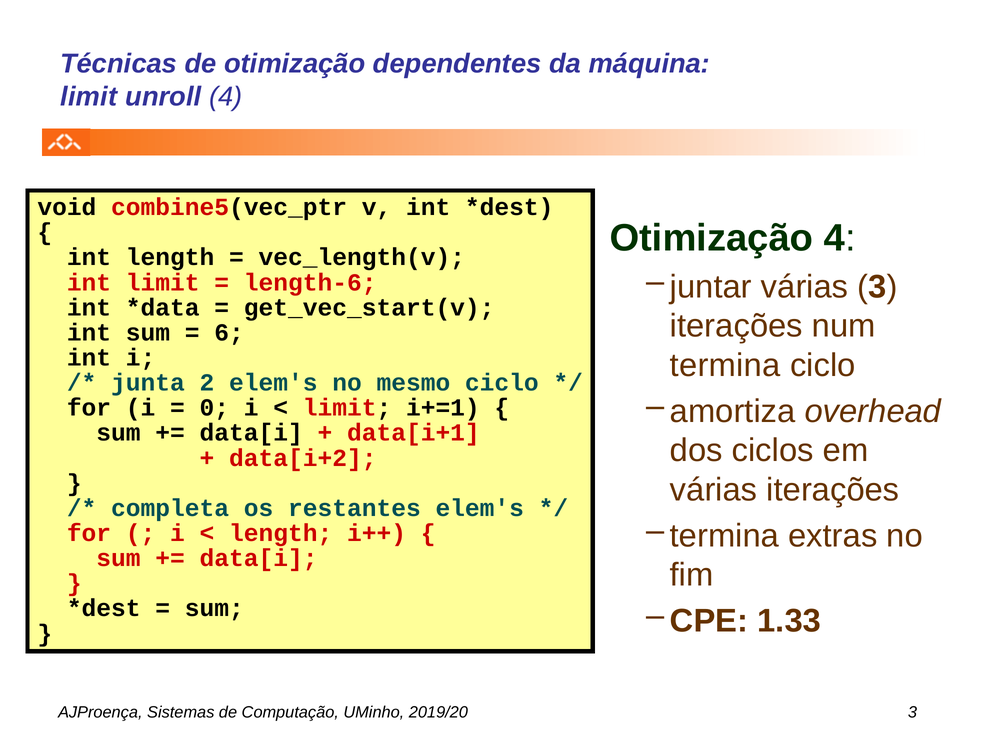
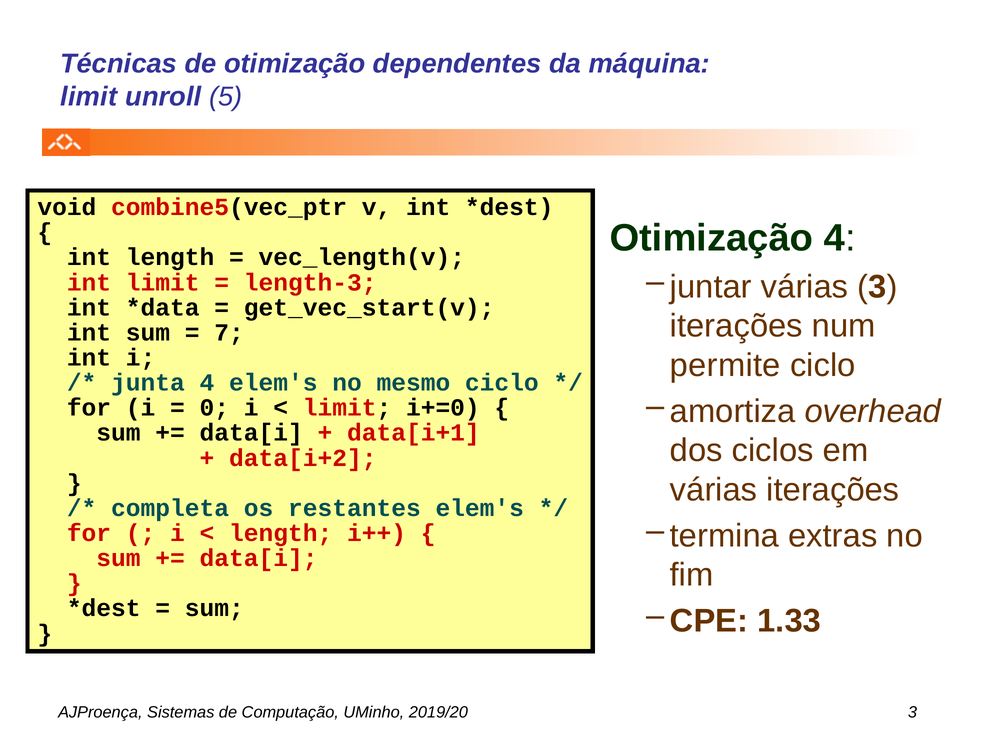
unroll 4: 4 -> 5
length-6: length-6 -> length-3
6: 6 -> 7
termina at (725, 366): termina -> permite
junta 2: 2 -> 4
i+=1: i+=1 -> i+=0
